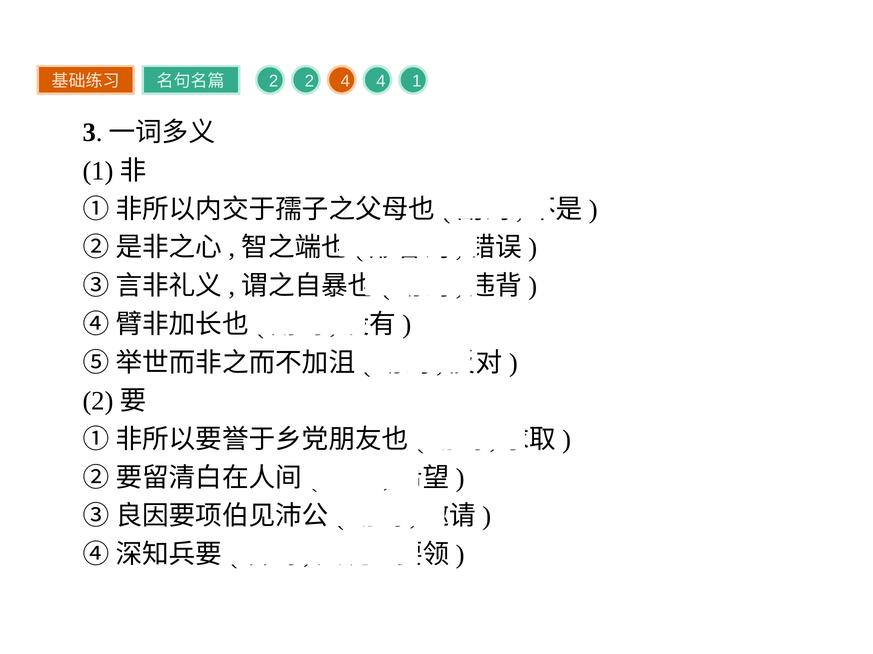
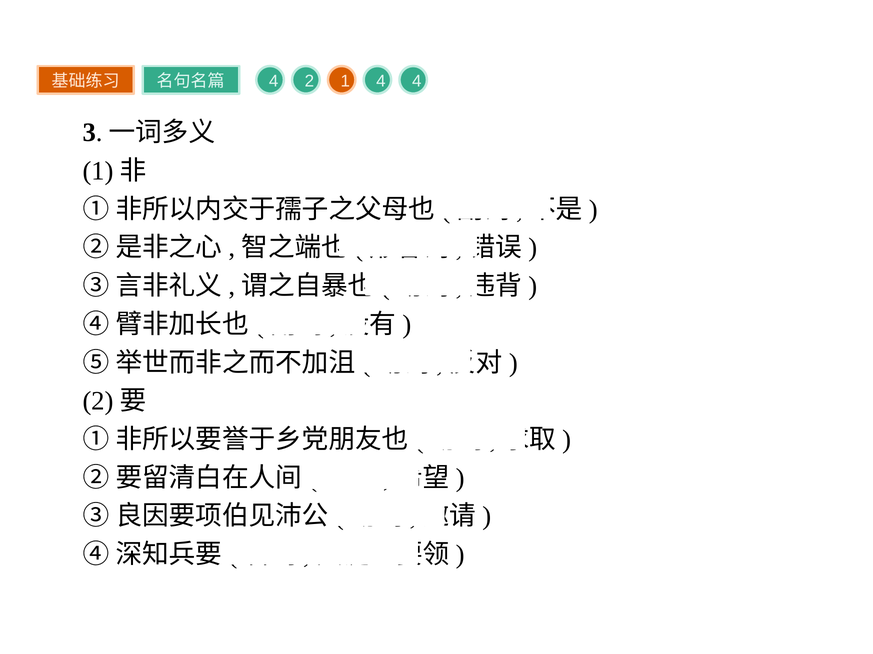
2 at (274, 81): 2 -> 4
2 4: 4 -> 1
4 1: 1 -> 4
